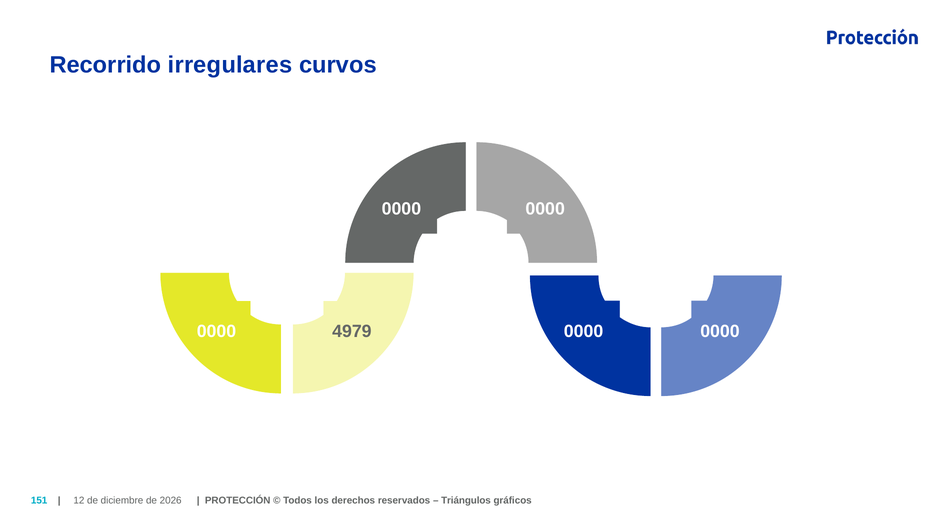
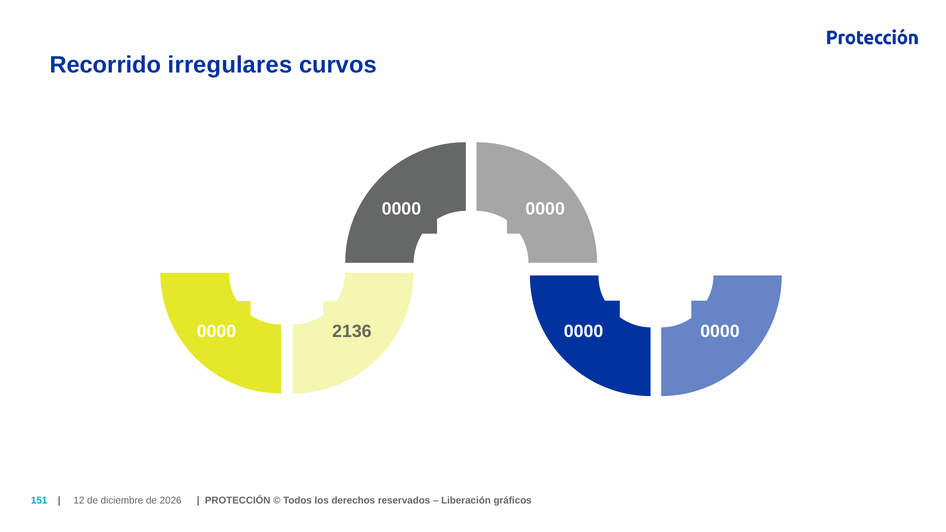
4979: 4979 -> 2136
Triángulos: Triángulos -> Liberación
